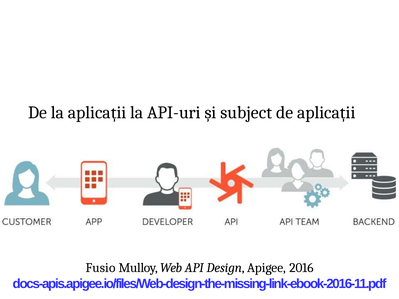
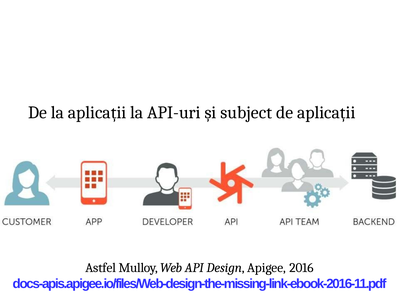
Fusio: Fusio -> Astfel
